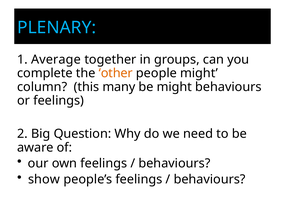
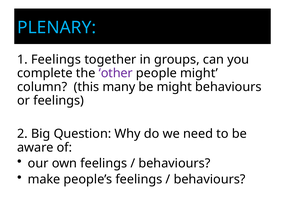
1 Average: Average -> Feelings
other colour: orange -> purple
show: show -> make
